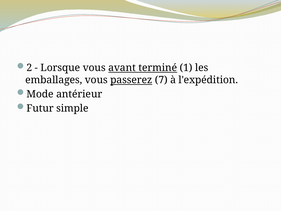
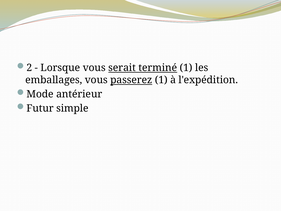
avant: avant -> serait
passerez 7: 7 -> 1
